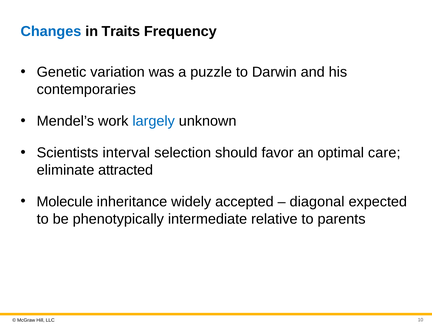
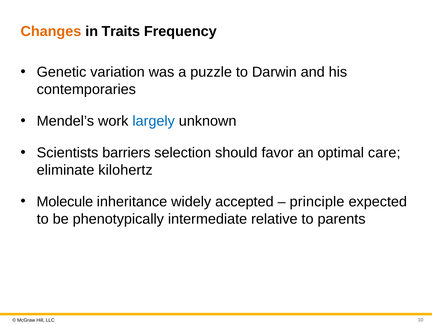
Changes colour: blue -> orange
interval: interval -> barriers
attracted: attracted -> kilohertz
diagonal: diagonal -> principle
